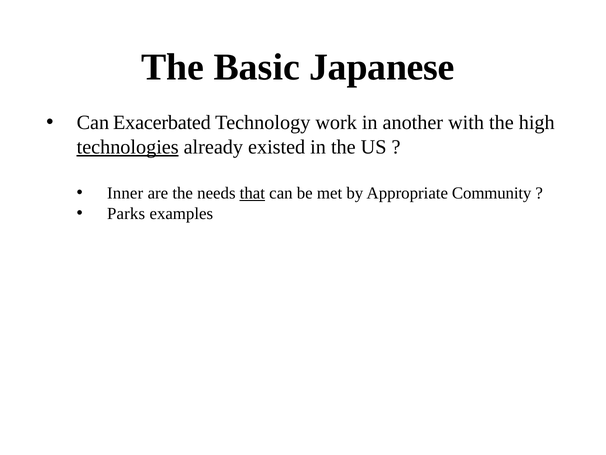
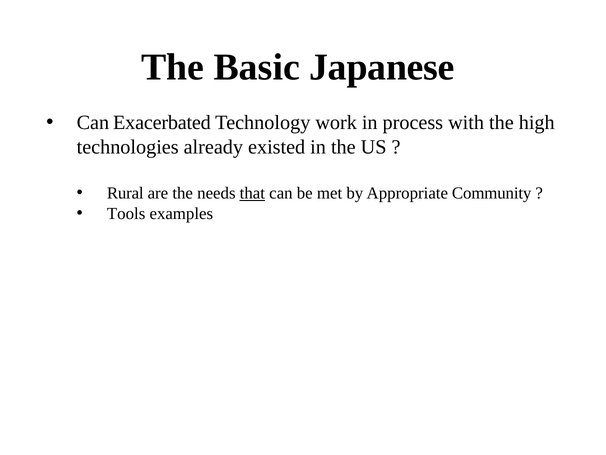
another: another -> process
technologies underline: present -> none
Inner: Inner -> Rural
Parks: Parks -> Tools
